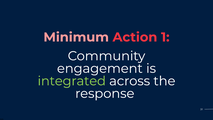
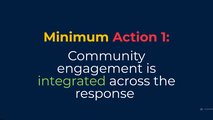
Minimum colour: pink -> yellow
